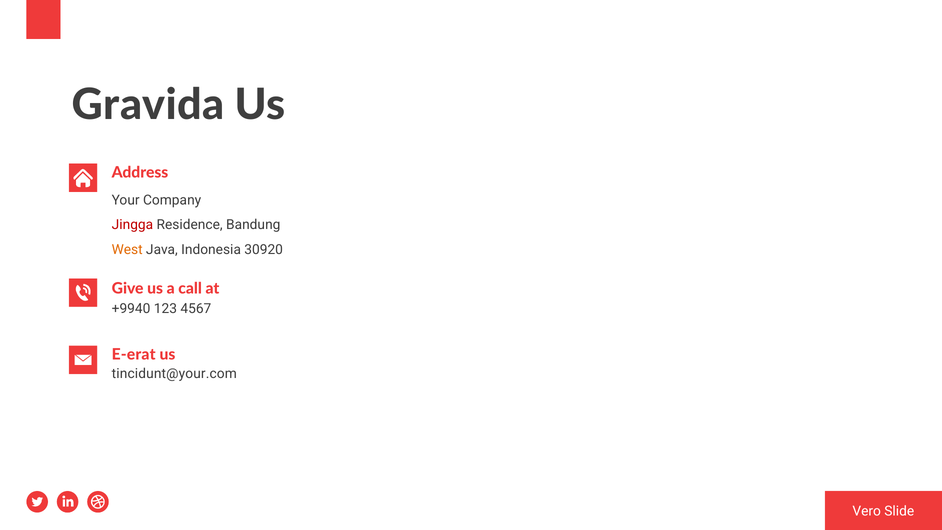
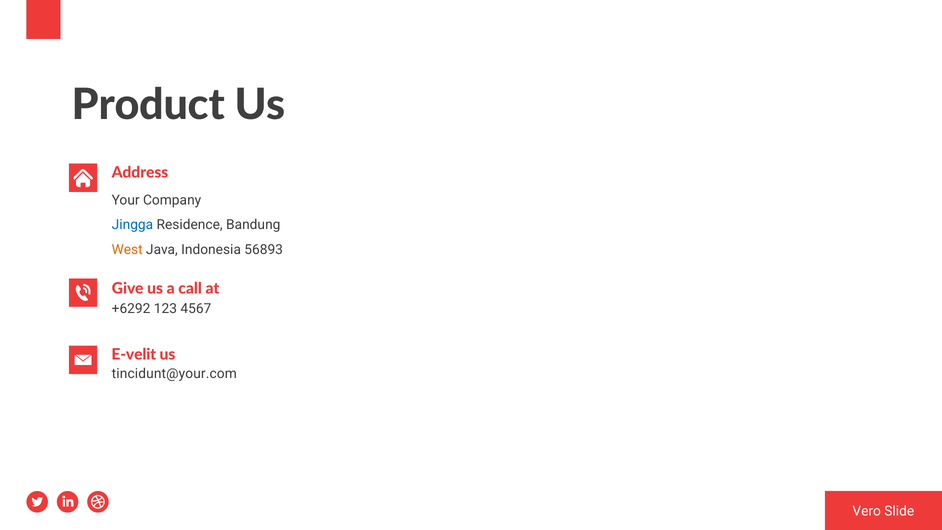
Gravida: Gravida -> Product
Jingga colour: red -> blue
30920: 30920 -> 56893
+9940: +9940 -> +6292
E-erat: E-erat -> E-velit
